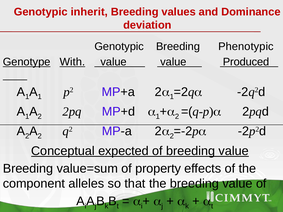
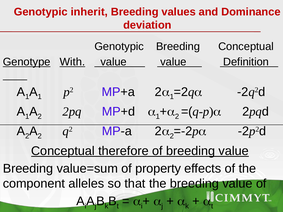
Breeding Phenotypic: Phenotypic -> Conceptual
Produced: Produced -> Definition
expected: expected -> therefore
